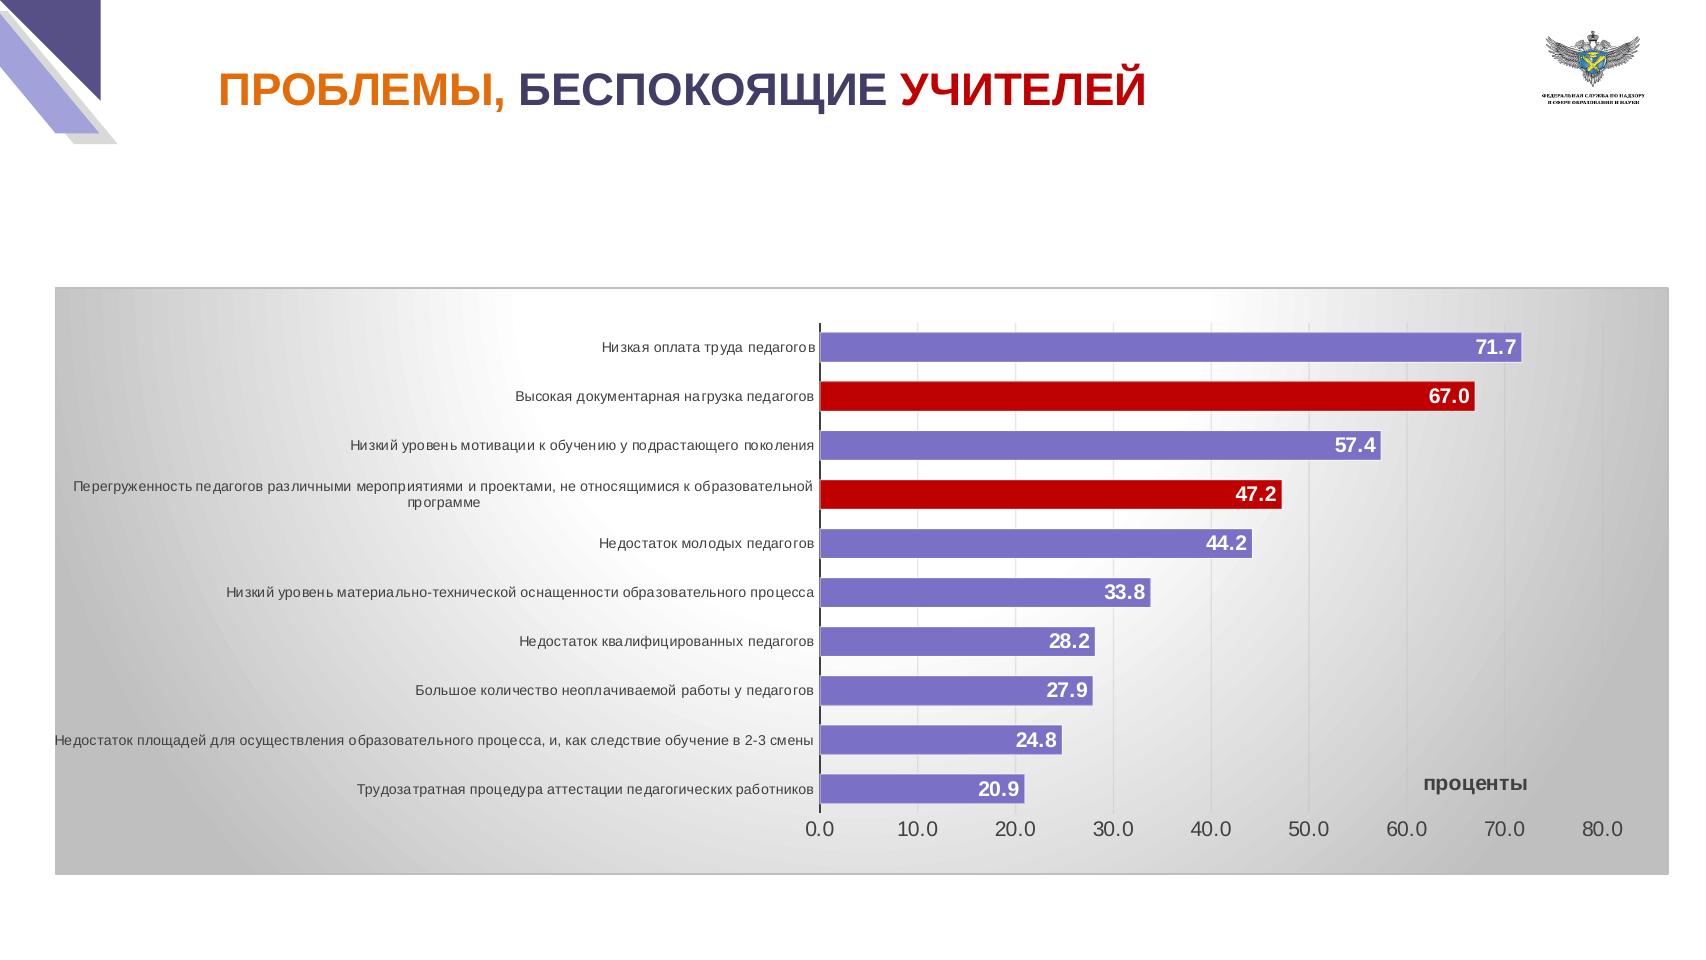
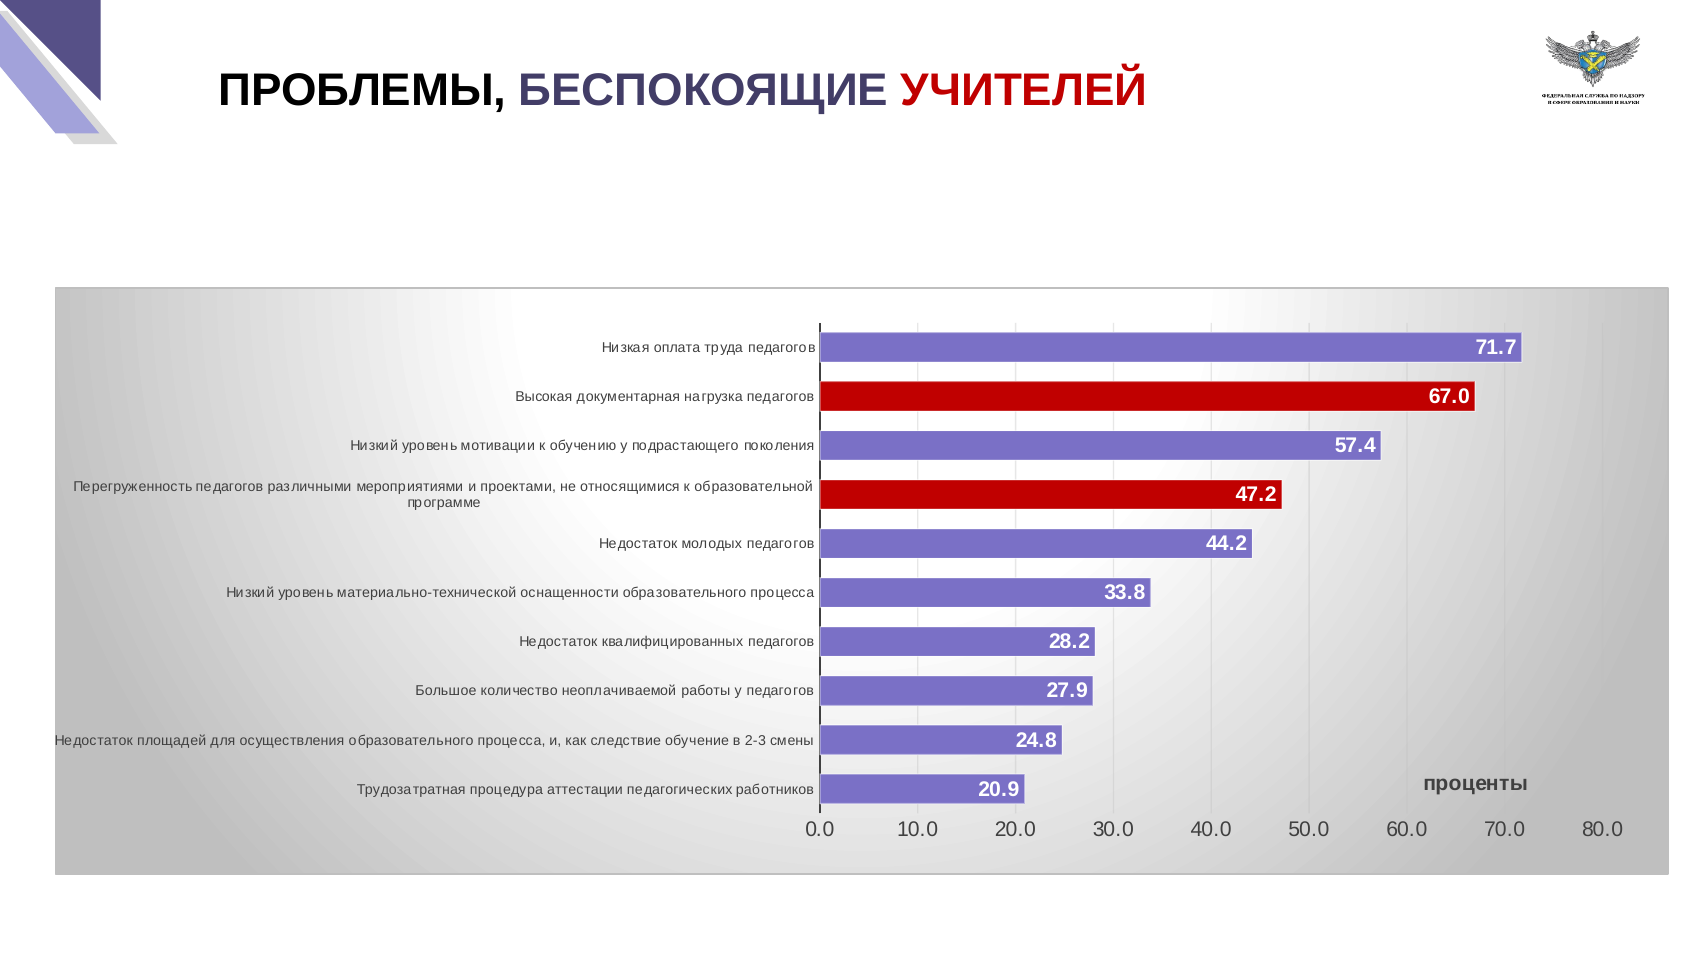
ПРОБЛЕМЫ colour: orange -> black
